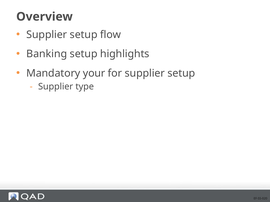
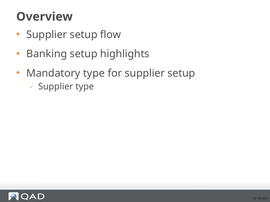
Mandatory your: your -> type
